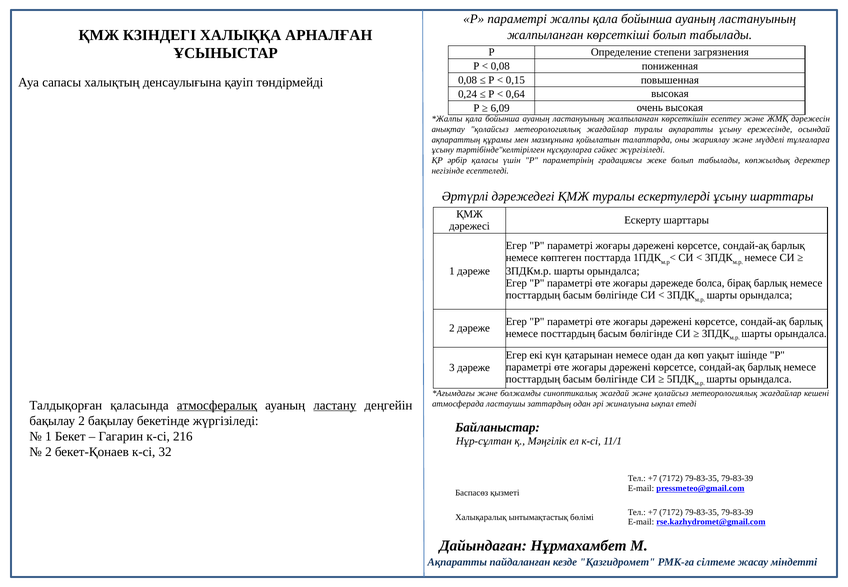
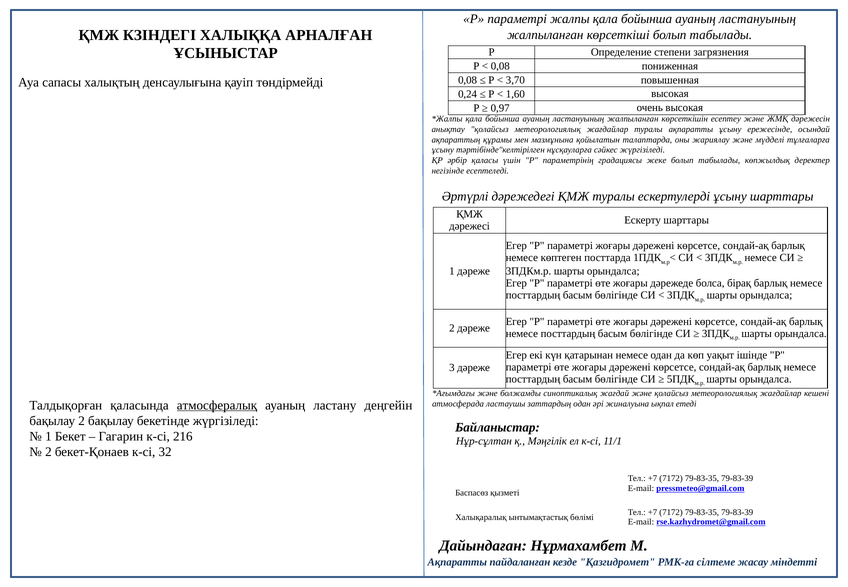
0,15: 0,15 -> 3,70
0,64: 0,64 -> 1,60
6,09: 6,09 -> 0,97
ластану underline: present -> none
